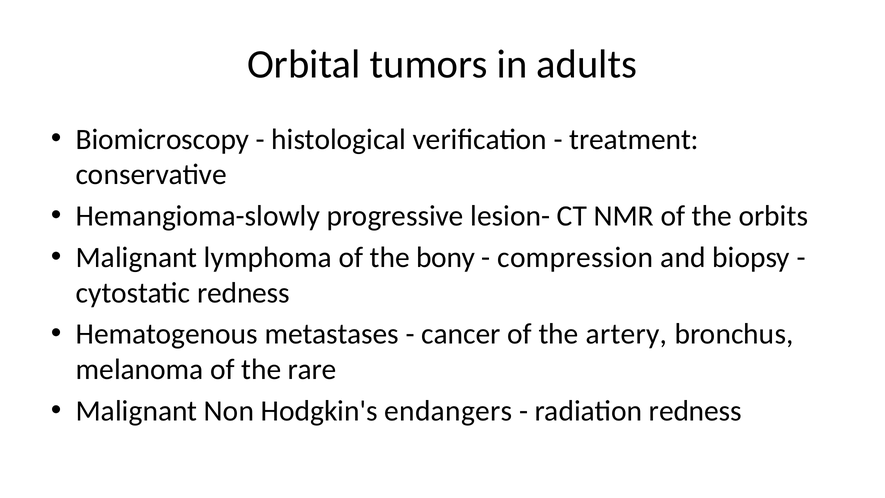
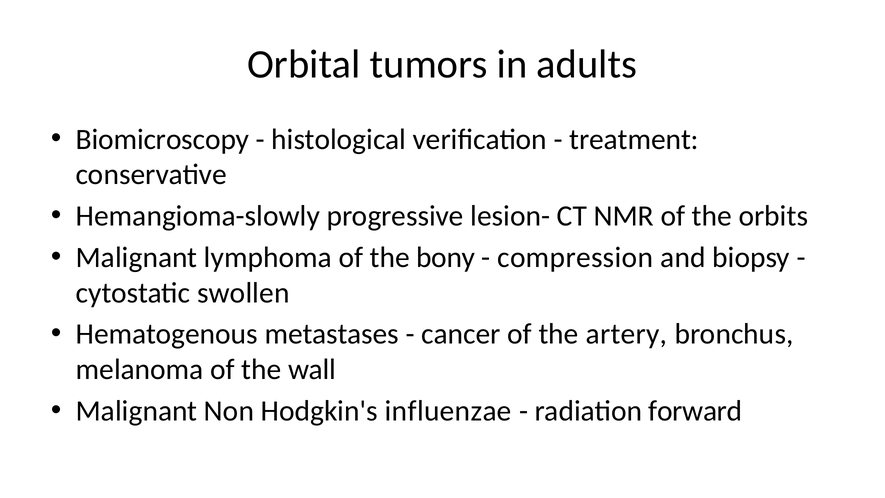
cytostatic redness: redness -> swollen
rare: rare -> wall
endangers: endangers -> influenzae
radiation redness: redness -> forward
